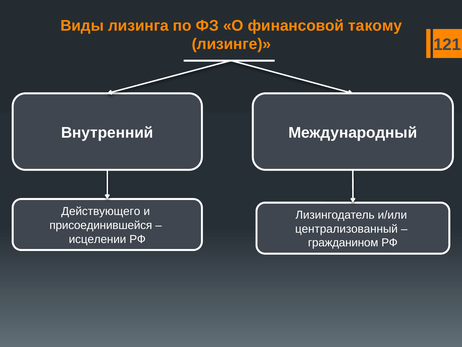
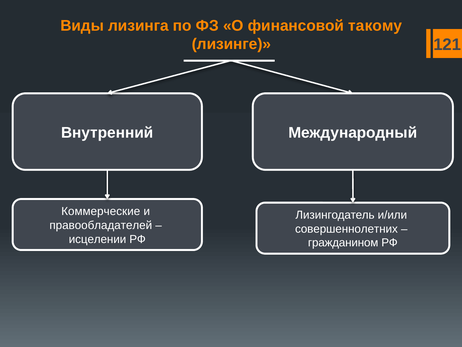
Действующего: Действующего -> Коммерческие
присоединившейся: присоединившейся -> правообладателей
централизованный: централизованный -> совершеннолетних
